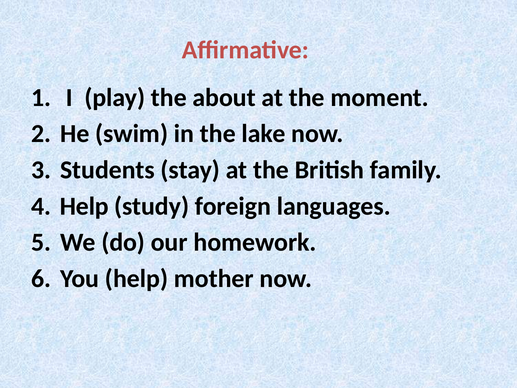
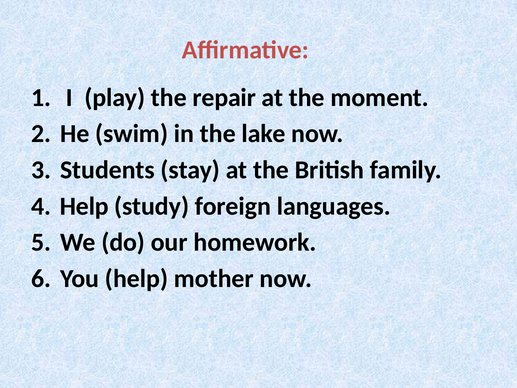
about: about -> repair
